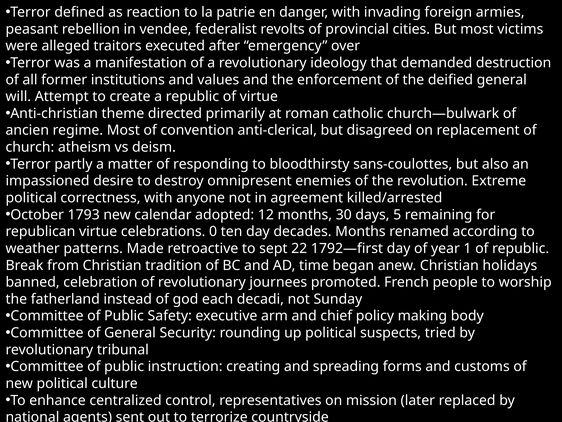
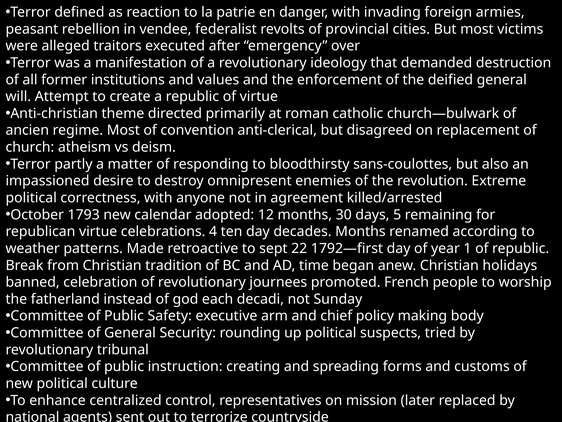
0: 0 -> 4
